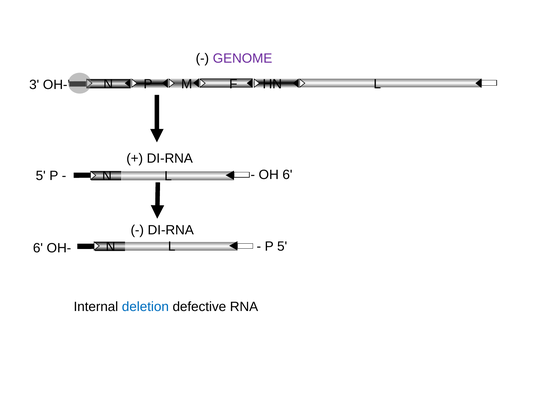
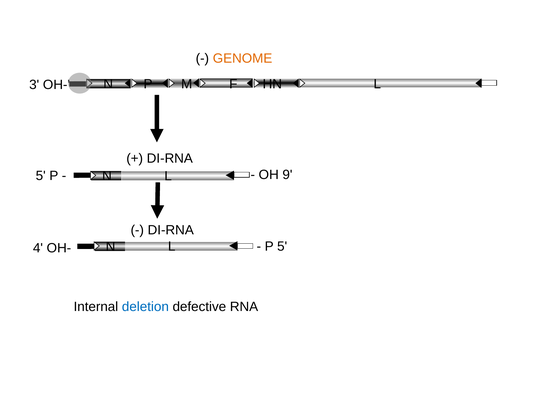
GENOME colour: purple -> orange
OH 6: 6 -> 9
6 at (38, 248): 6 -> 4
